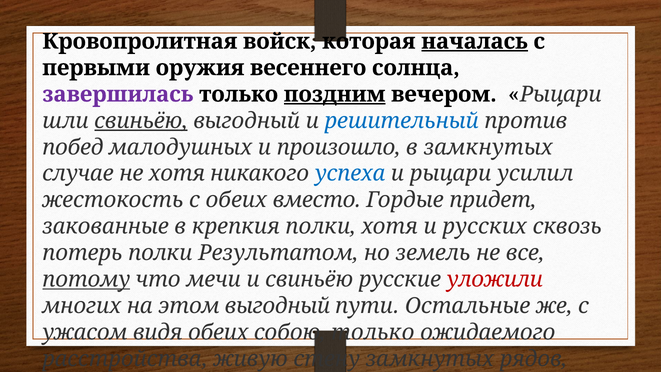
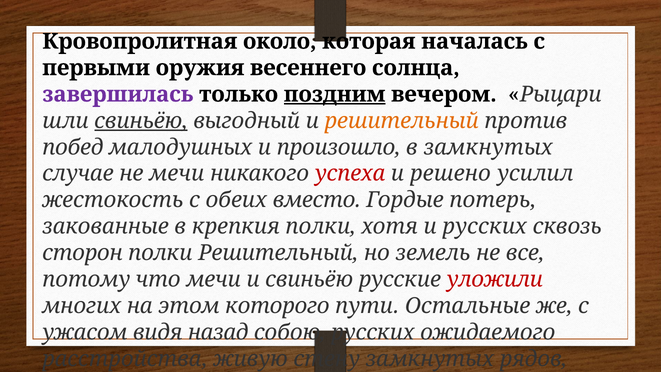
войск: войск -> около
началась underline: present -> none
решительный at (402, 121) colour: blue -> orange
не хотя: хотя -> мечи
успеха colour: blue -> red
и рыцари: рыцари -> решено
придет: придет -> потерь
потерь: потерь -> сторон
полки Результатом: Результатом -> Решительный
потому underline: present -> none
этом выгодный: выгодный -> которого
видя обеих: обеих -> назад
собою только: только -> русских
